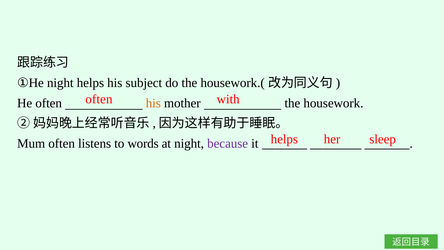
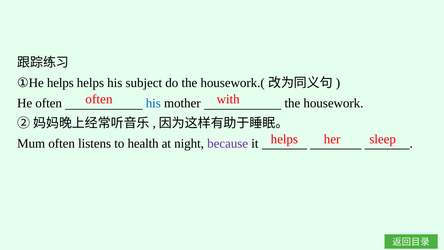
①He night: night -> helps
his at (153, 103) colour: orange -> blue
words: words -> health
